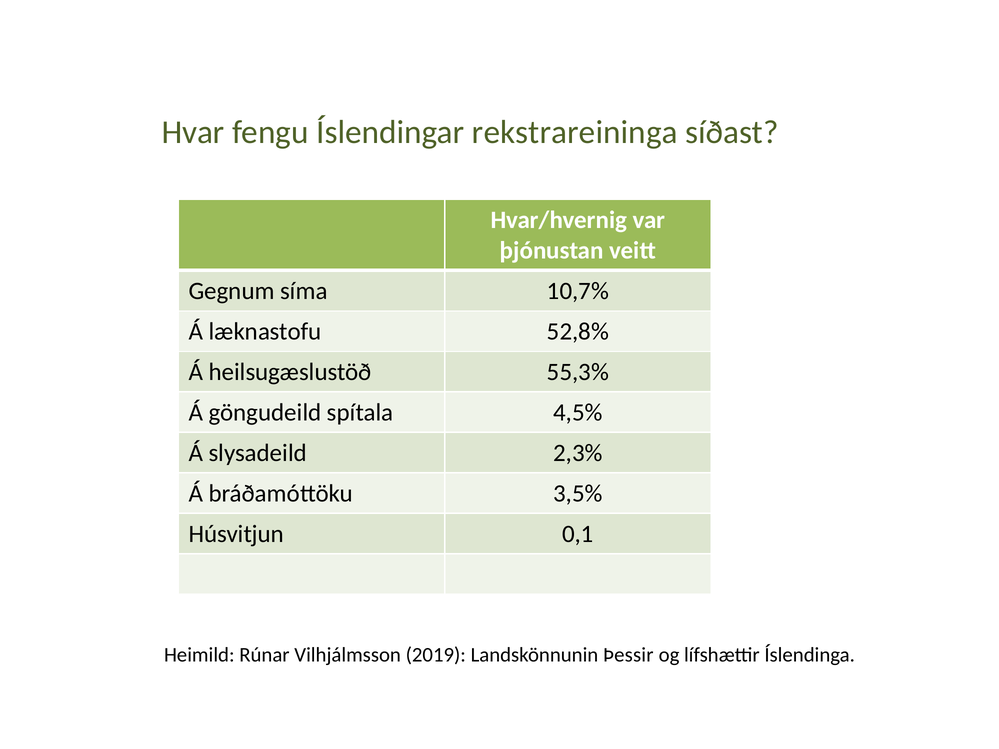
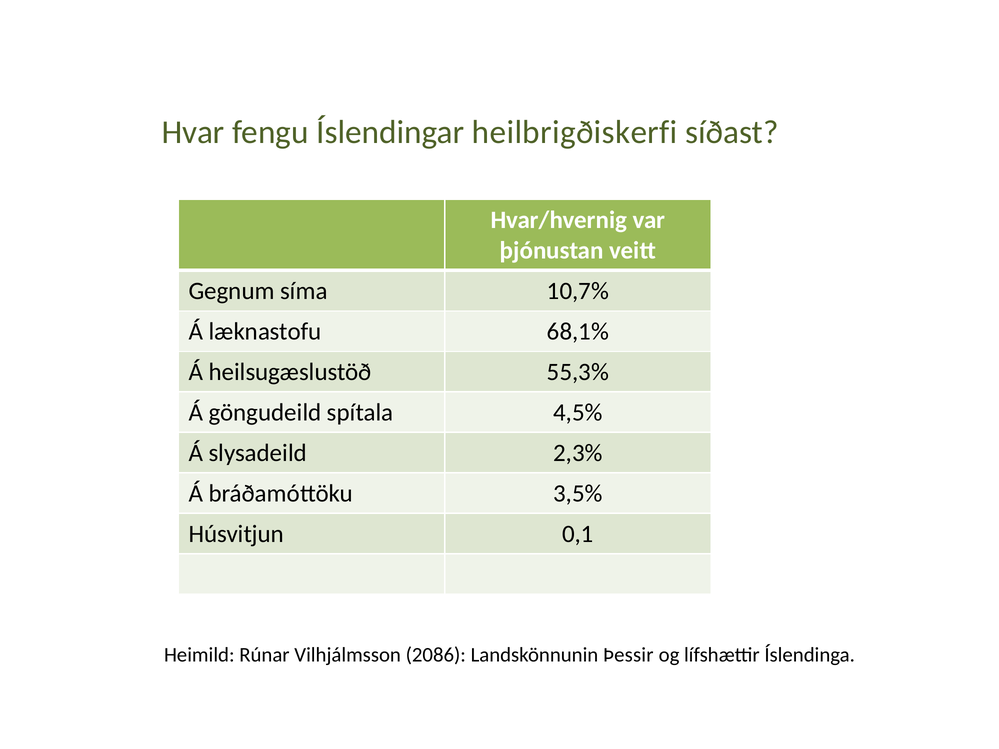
rekstrareininga: rekstrareininga -> heilbrigðiskerfi
52,8%: 52,8% -> 68,1%
2019: 2019 -> 2086
